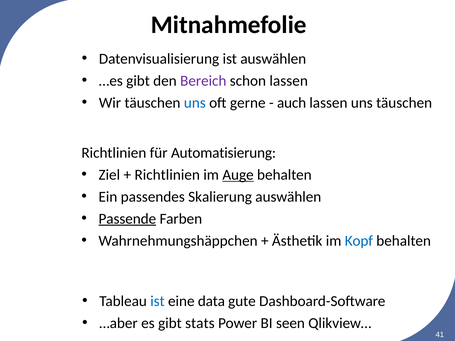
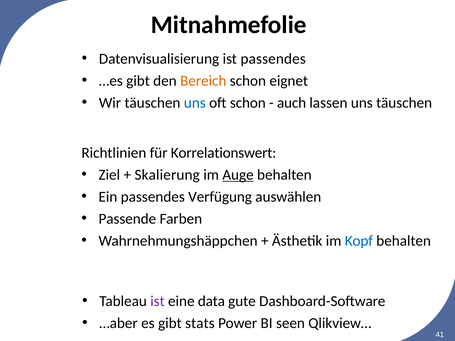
ist auswählen: auswählen -> passendes
Bereich colour: purple -> orange
schon lassen: lassen -> eignet
oft gerne: gerne -> schon
Automatisierung: Automatisierung -> Korrelationswert
Richtlinien at (167, 175): Richtlinien -> Skalierung
Skalierung: Skalierung -> Verfügung
Passende underline: present -> none
ist at (158, 301) colour: blue -> purple
